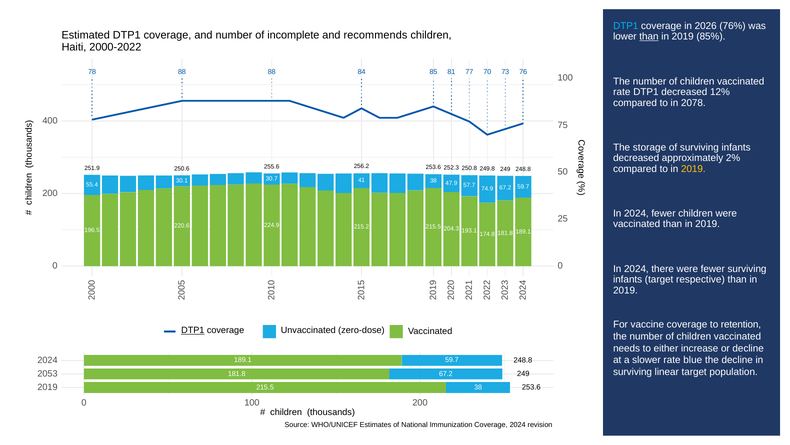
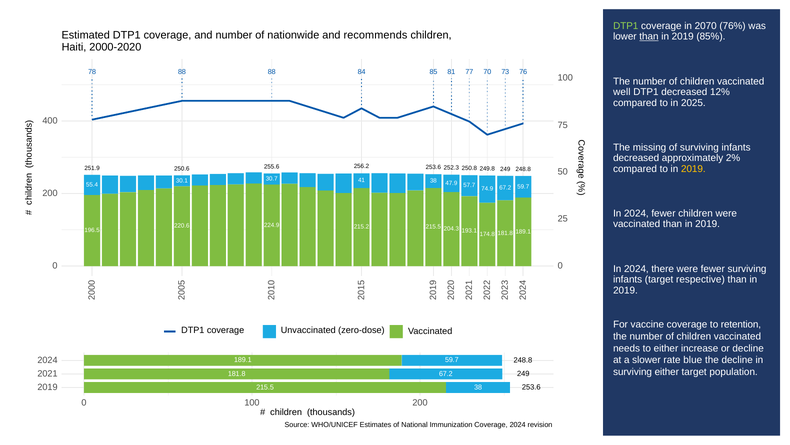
DTP1 at (626, 26) colour: light blue -> light green
2026: 2026 -> 2070
incomplete: incomplete -> nationwide
2000-2022: 2000-2022 -> 2000-2020
rate at (622, 92): rate -> well
2078: 2078 -> 2025
storage: storage -> missing
DTP1 at (193, 330) underline: present -> none
surviving linear: linear -> either
2053: 2053 -> 2021
